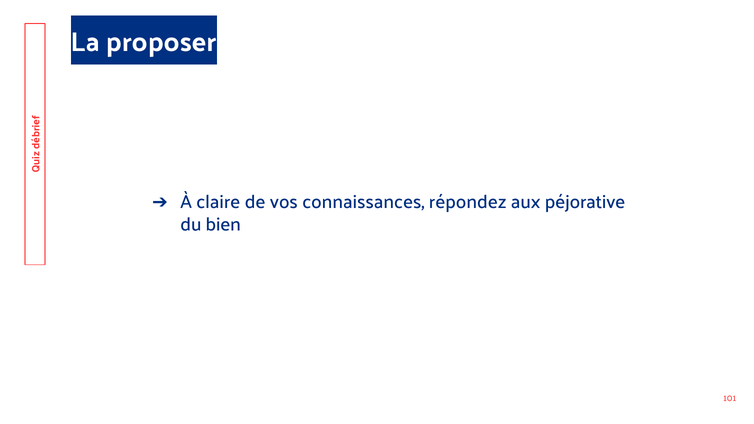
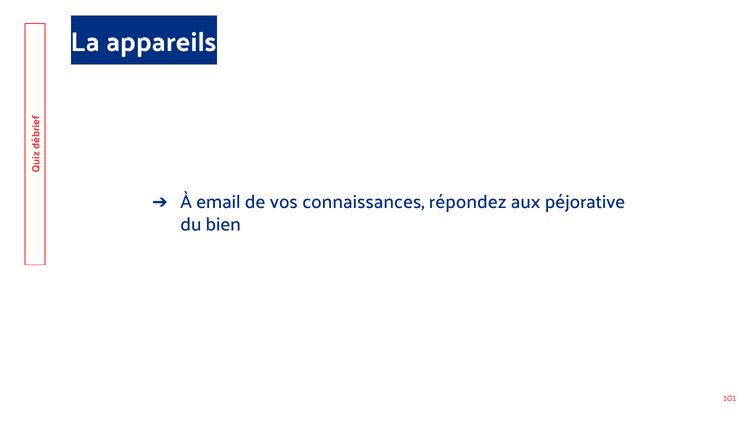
proposer: proposer -> appareils
claire: claire -> email
